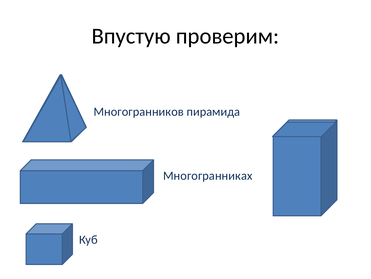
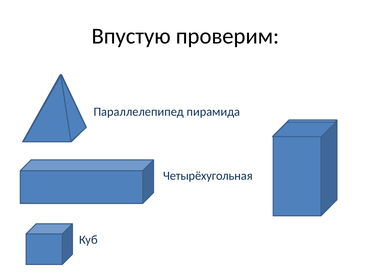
Многогранников: Многогранников -> Параллелепипед
Многогранниках: Многогранниках -> Четырёхугольная
